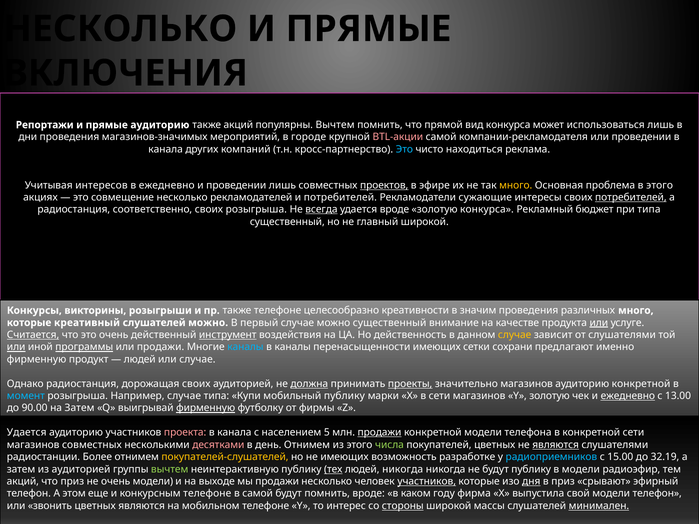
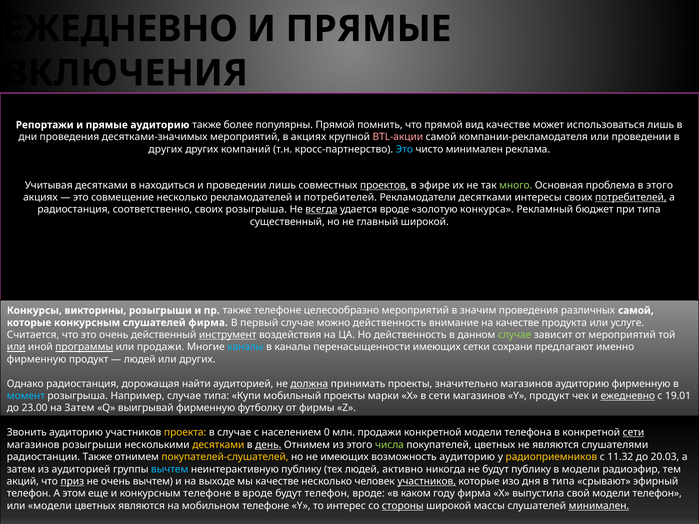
НЕСКОЛЬКО at (120, 29): НЕСКОЛЬКО -> ЕЖЕДНЕВНО
также акций: акций -> более
популярны Вычтем: Вычтем -> Прямой
вид конкурса: конкурса -> качестве
магазинов-значимых: магазинов-значимых -> десятками-значимых
в городе: городе -> акциях
канала at (166, 149): канала -> других
чисто находиться: находиться -> минимален
Учитывая интересов: интересов -> десятками
в ежедневно: ежедневно -> находиться
много at (516, 185) colour: yellow -> light green
Рекламодатели сужающие: сужающие -> десятками
целесообразно креативности: креативности -> мероприятий
различных много: много -> самой
которые креативный: креативный -> конкурсным
слушателей можно: можно -> фирма
можно существенный: существенный -> действенность
или at (599, 323) underline: present -> none
Считается underline: present -> none
случае at (515, 335) colour: yellow -> light green
от слушателями: слушателями -> мероприятий
или случае: случае -> других
дорожащая своих: своих -> найти
проекты at (410, 384) underline: present -> none
аудиторию конкретной: конкретной -> фирменную
мобильный публику: публику -> проекты
Y золотую: золотую -> продукт
13.00: 13.00 -> 19.01
90.00: 90.00 -> 23.00
фирменную at (206, 408) underline: present -> none
Удается at (27, 433): Удается -> Звонить
проекта colour: pink -> yellow
канала at (234, 433): канала -> случае
5: 5 -> 0
продажи at (380, 433) underline: present -> none
сети at (633, 433) underline: none -> present
магазинов совместных: совместных -> розыгрыши
десятками at (218, 445) colour: pink -> yellow
день underline: none -> present
являются at (556, 445) underline: present -> none
радиостанции Более: Более -> Также
возможность разработке: разработке -> аудиторию
радиоприемников colour: light blue -> yellow
15.00: 15.00 -> 11.32
32.19: 32.19 -> 20.03
вычтем at (170, 469) colour: light green -> light blue
тех underline: present -> none
людей никогда: никогда -> активно
приз at (72, 482) underline: none -> present
очень модели: модели -> вычтем
мы продажи: продажи -> качестве
дня underline: present -> none
в приз: приз -> типа
в самой: самой -> вроде
будут помнить: помнить -> телефон
или звонить: звонить -> модели
